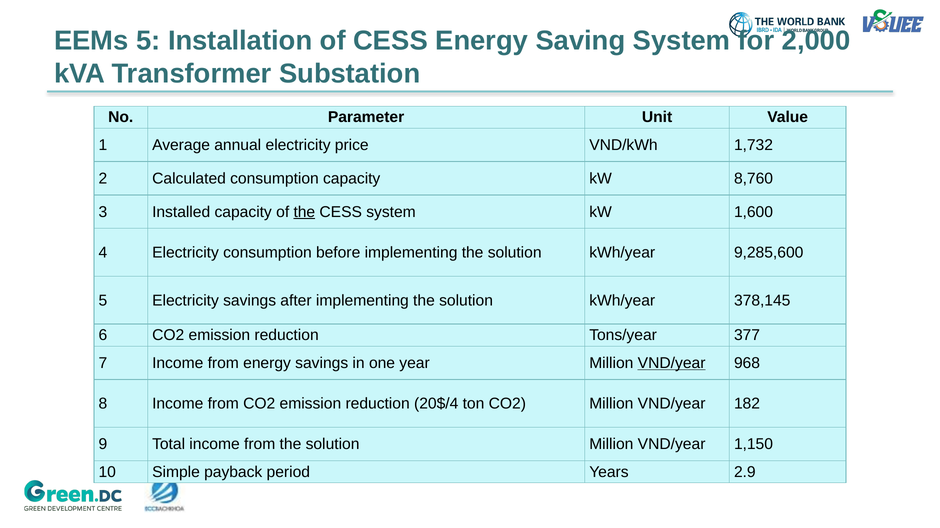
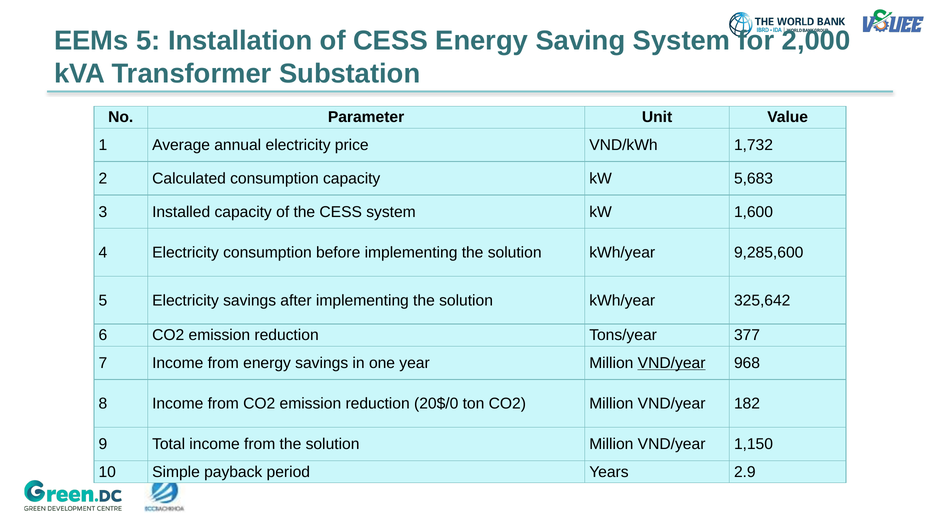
8,760: 8,760 -> 5,683
the at (304, 212) underline: present -> none
378,145: 378,145 -> 325,642
20$/4: 20$/4 -> 20$/0
